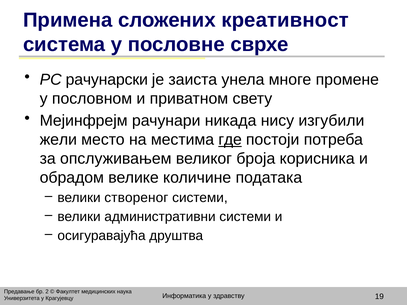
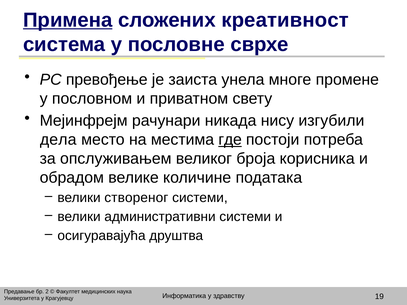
Примена underline: none -> present
рачунарски: рачунарски -> превођење
жели: жели -> дела
